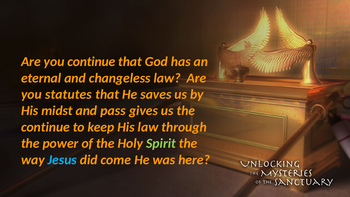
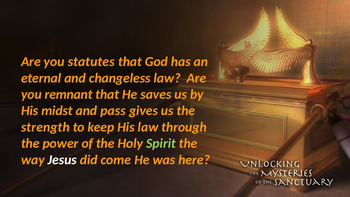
you continue: continue -> statutes
statutes: statutes -> remnant
continue at (45, 127): continue -> strength
Jesus colour: light blue -> white
